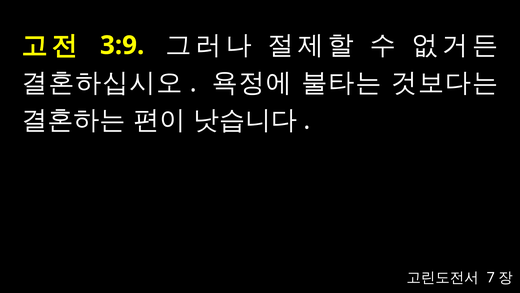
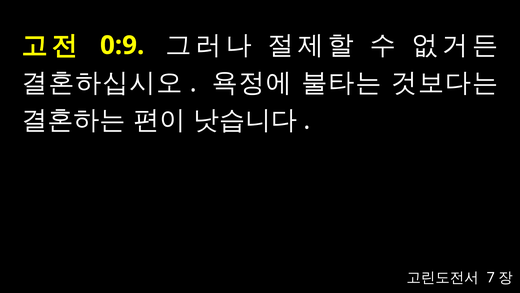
3:9: 3:9 -> 0:9
